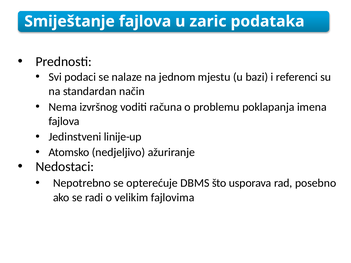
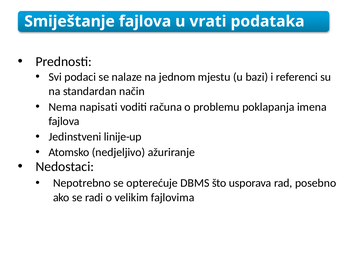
zaric: zaric -> vrati
izvršnog: izvršnog -> napisati
